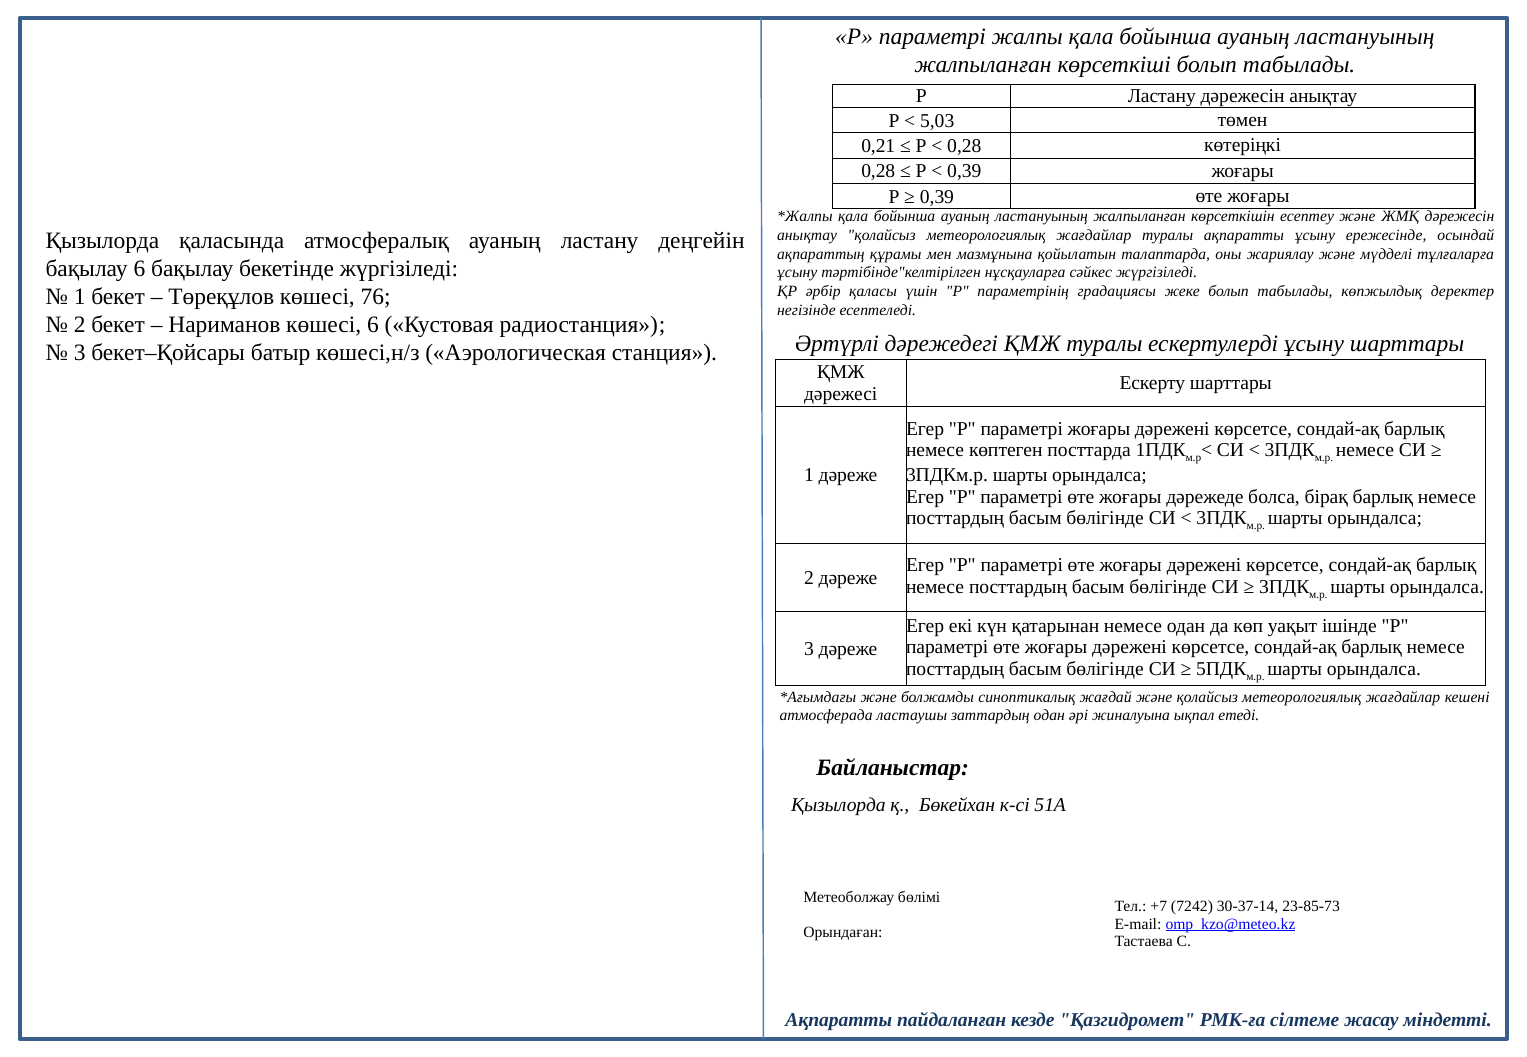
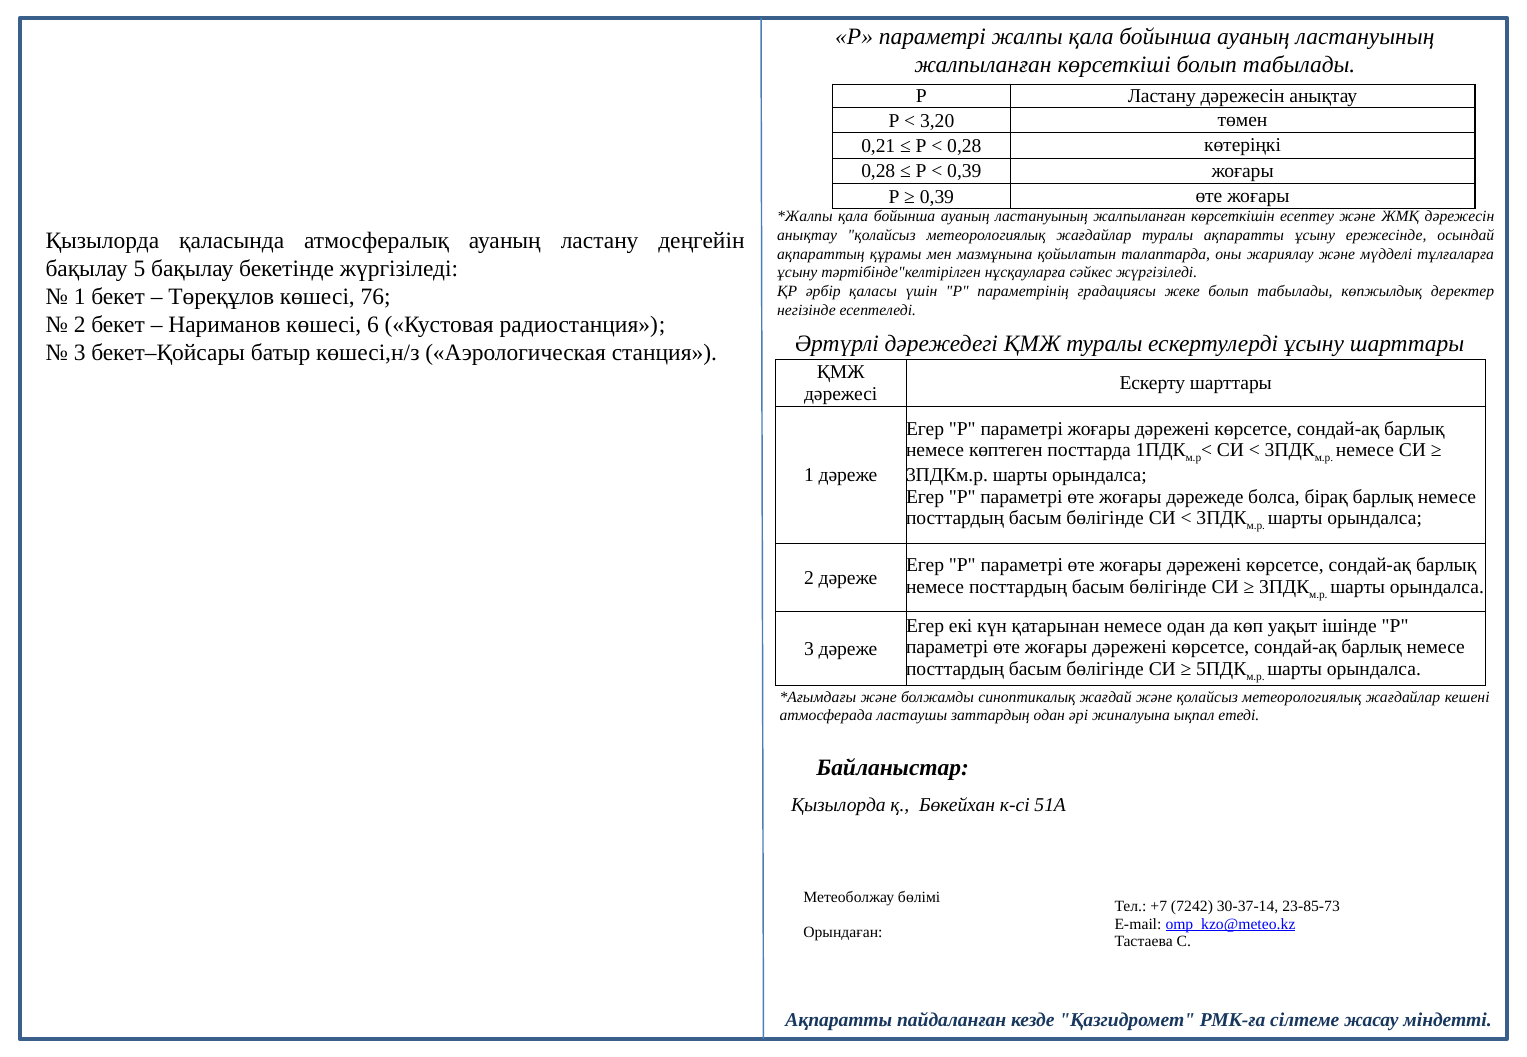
5,03: 5,03 -> 3,20
бақылау 6: 6 -> 5
